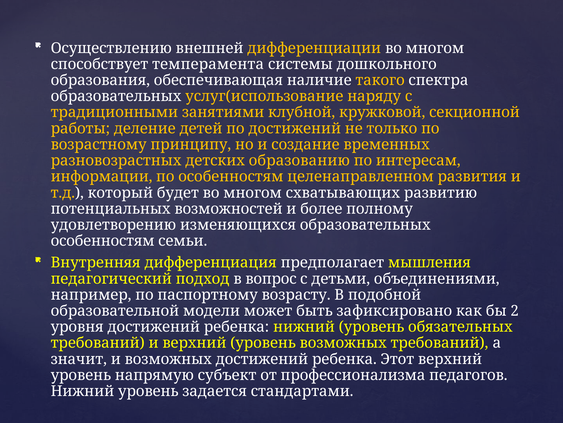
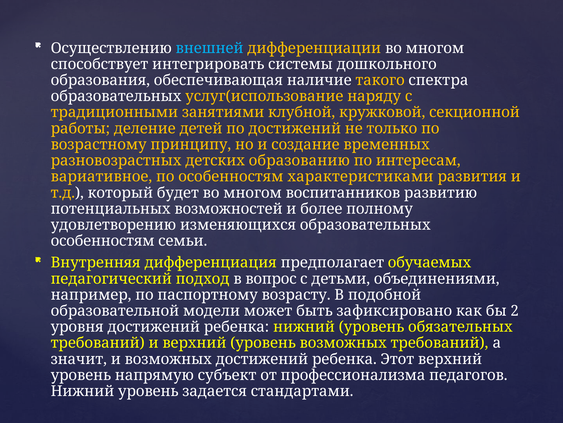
внешней colour: white -> light blue
темперамента: темперамента -> интегрировать
информации: информации -> вариативное
целенаправленном: целенаправленном -> характеристиками
схватывающих: схватывающих -> воспитанников
мышления: мышления -> обучаемых
